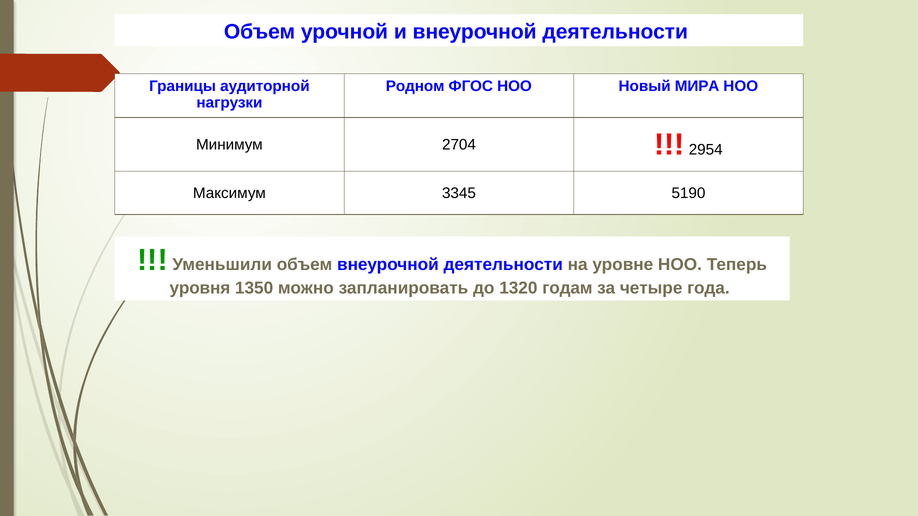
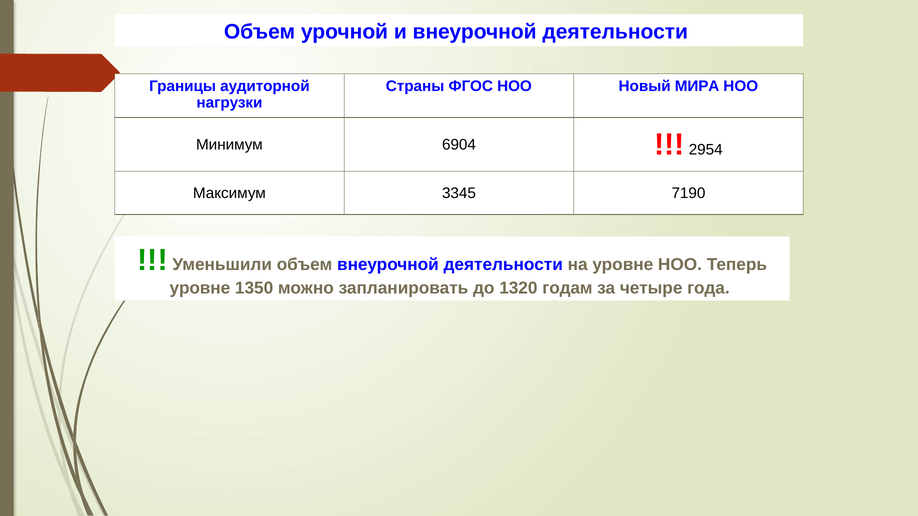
Родном: Родном -> Страны
2704: 2704 -> 6904
5190: 5190 -> 7190
уровня at (200, 288): уровня -> уровне
